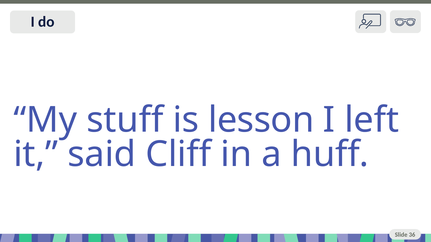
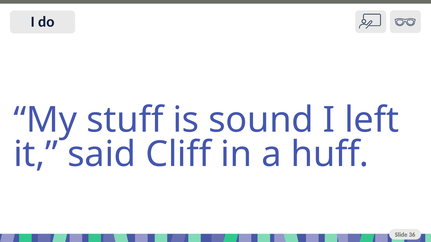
lesson: lesson -> sound
